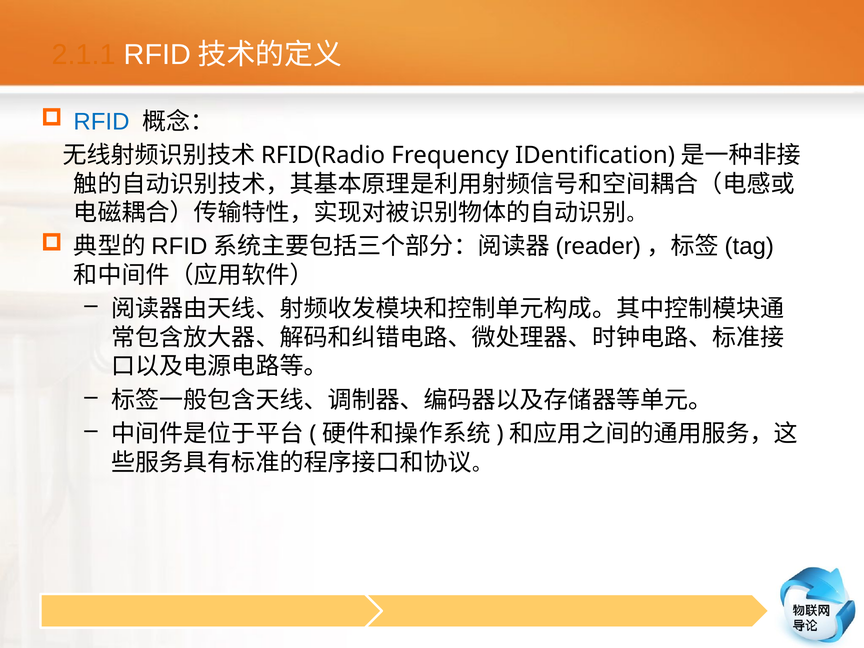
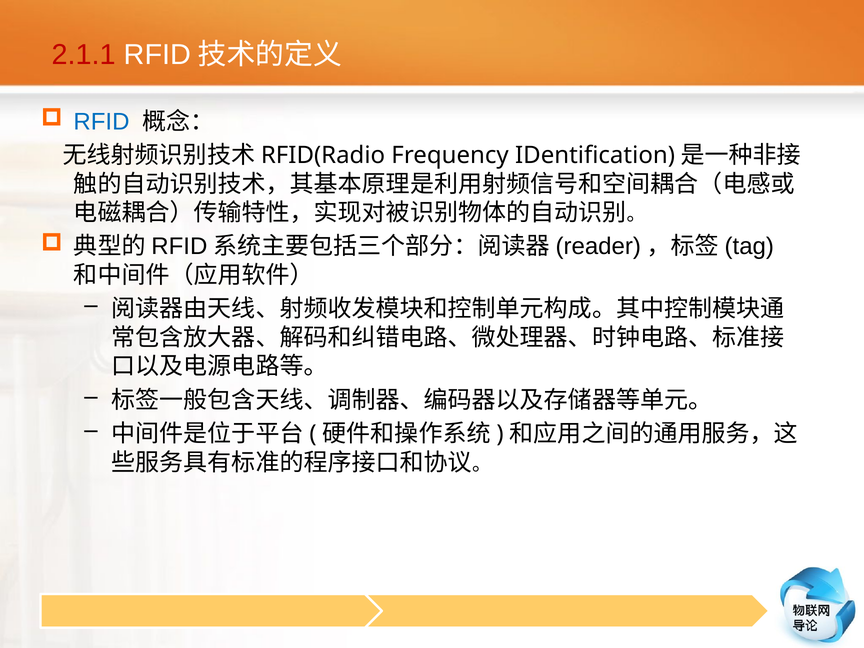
2.1.1 colour: orange -> red
